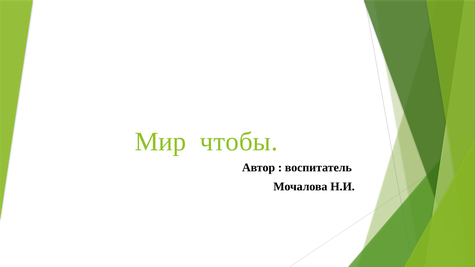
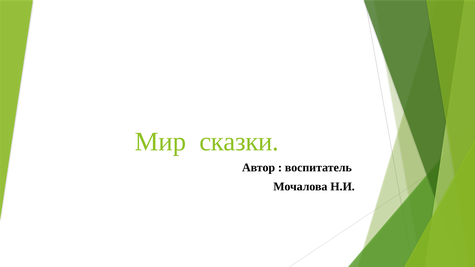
чтобы: чтобы -> сказки
